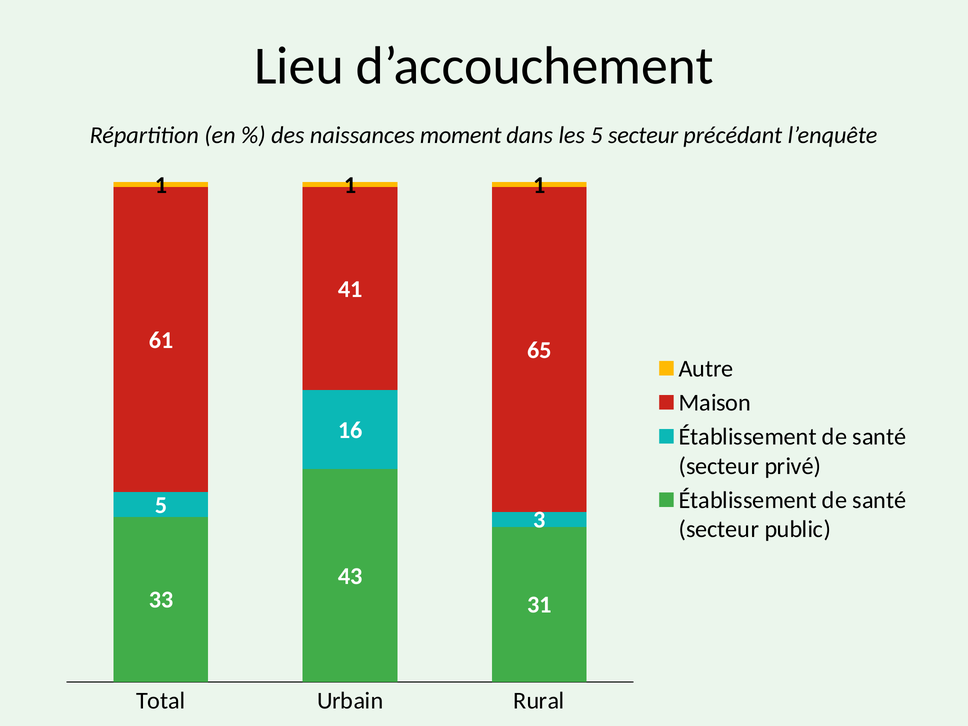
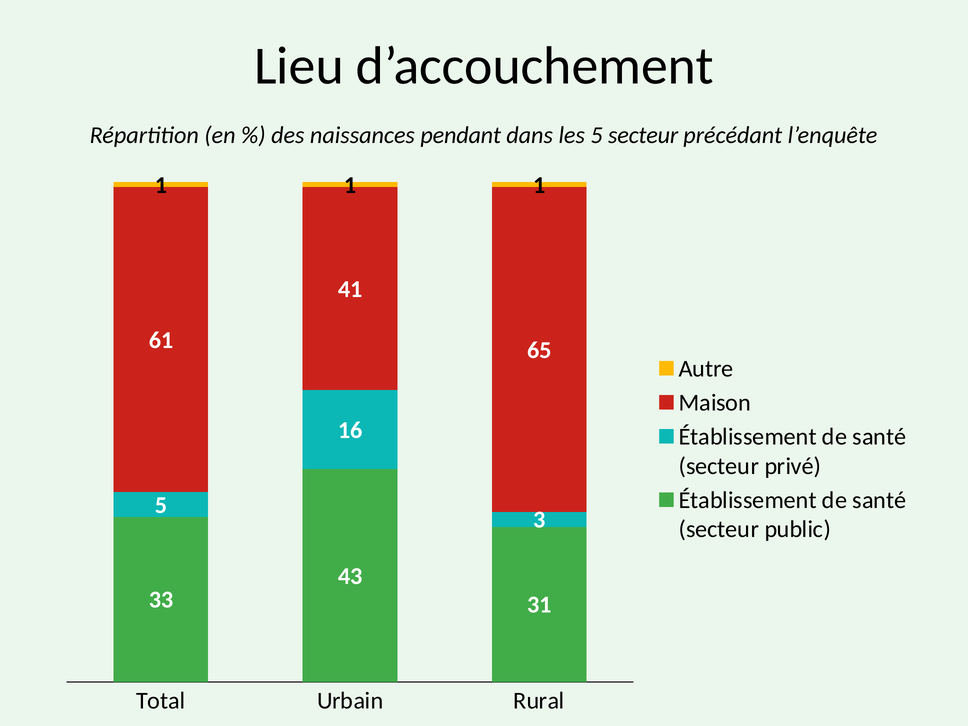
moment: moment -> pendant
